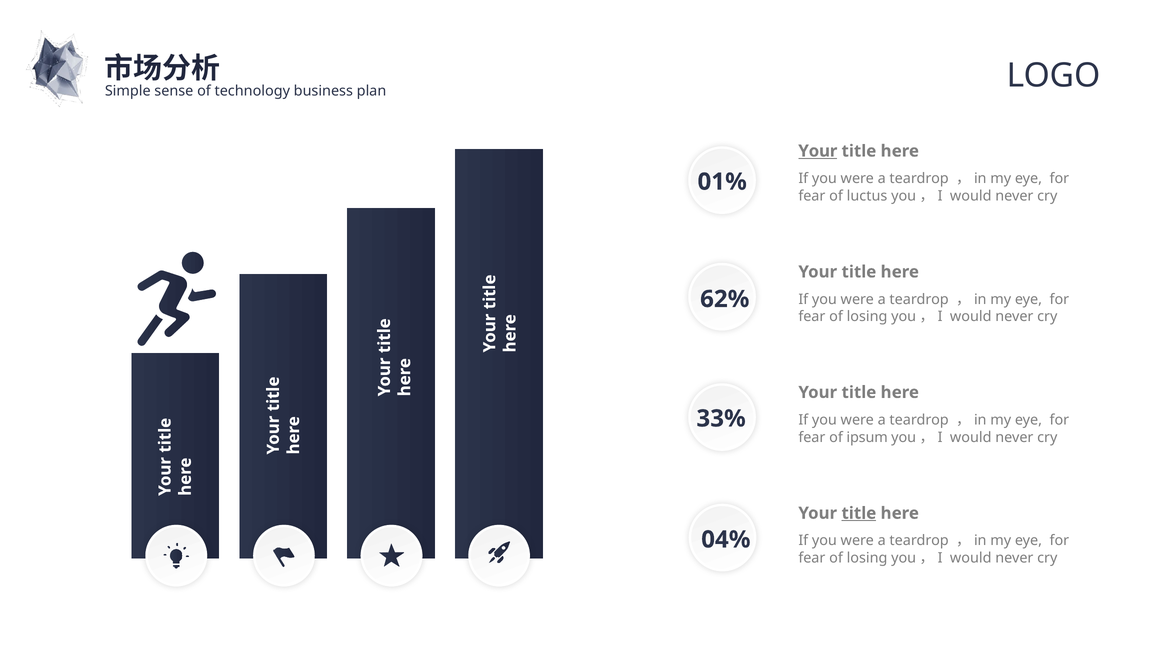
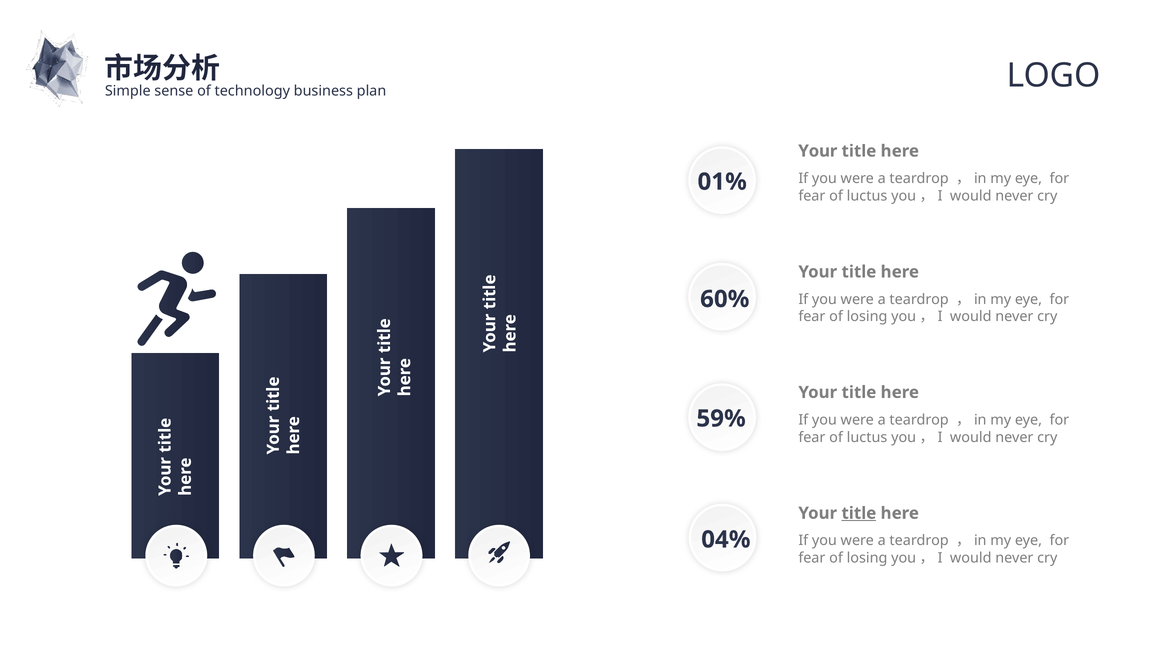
Your at (818, 151) underline: present -> none
62%: 62% -> 60%
33%: 33% -> 59%
ipsum at (867, 437): ipsum -> luctus
